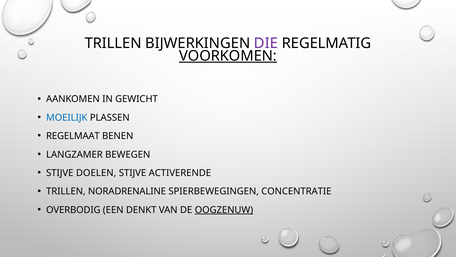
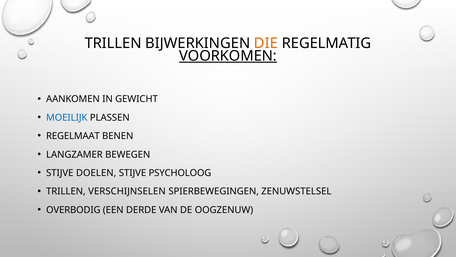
DIE colour: purple -> orange
ACTIVERENDE: ACTIVERENDE -> PSYCHOLOOG
NORADRENALINE: NORADRENALINE -> VERSCHIJNSELEN
CONCENTRATIE: CONCENTRATIE -> ZENUWSTELSEL
DENKT: DENKT -> DERDE
OOGZENUW underline: present -> none
